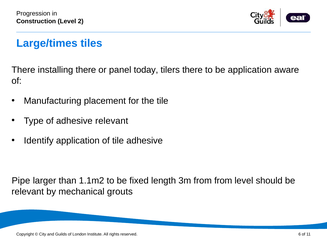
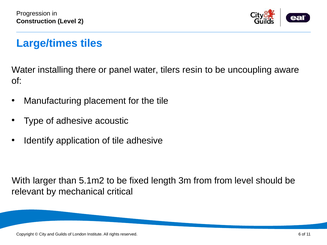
There at (23, 70): There -> Water
panel today: today -> water
tilers there: there -> resin
be application: application -> uncoupling
adhesive relevant: relevant -> acoustic
Pipe: Pipe -> With
1.1m2: 1.1m2 -> 5.1m2
grouts: grouts -> critical
